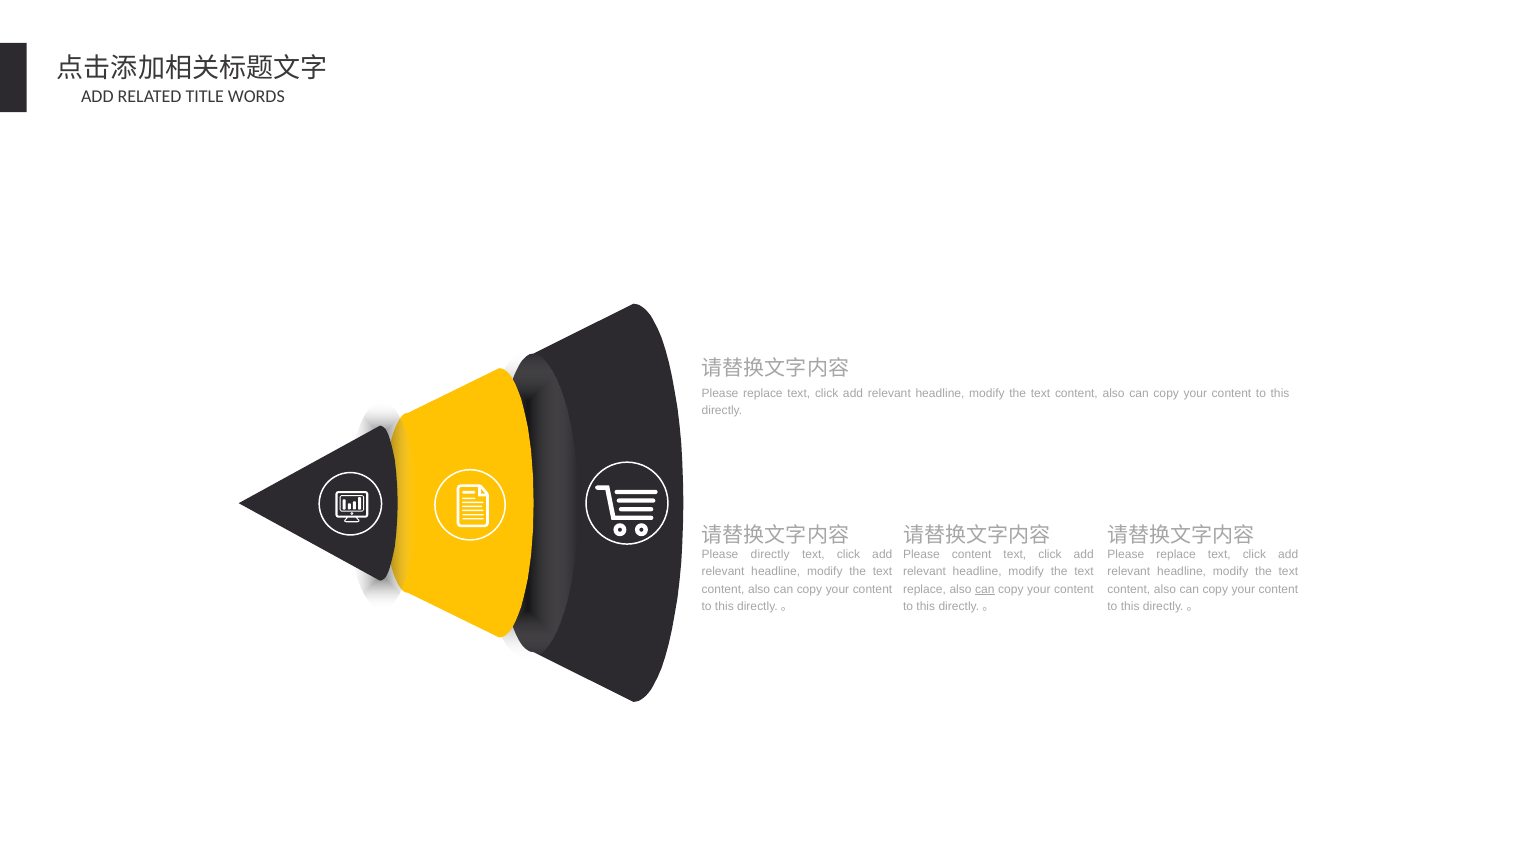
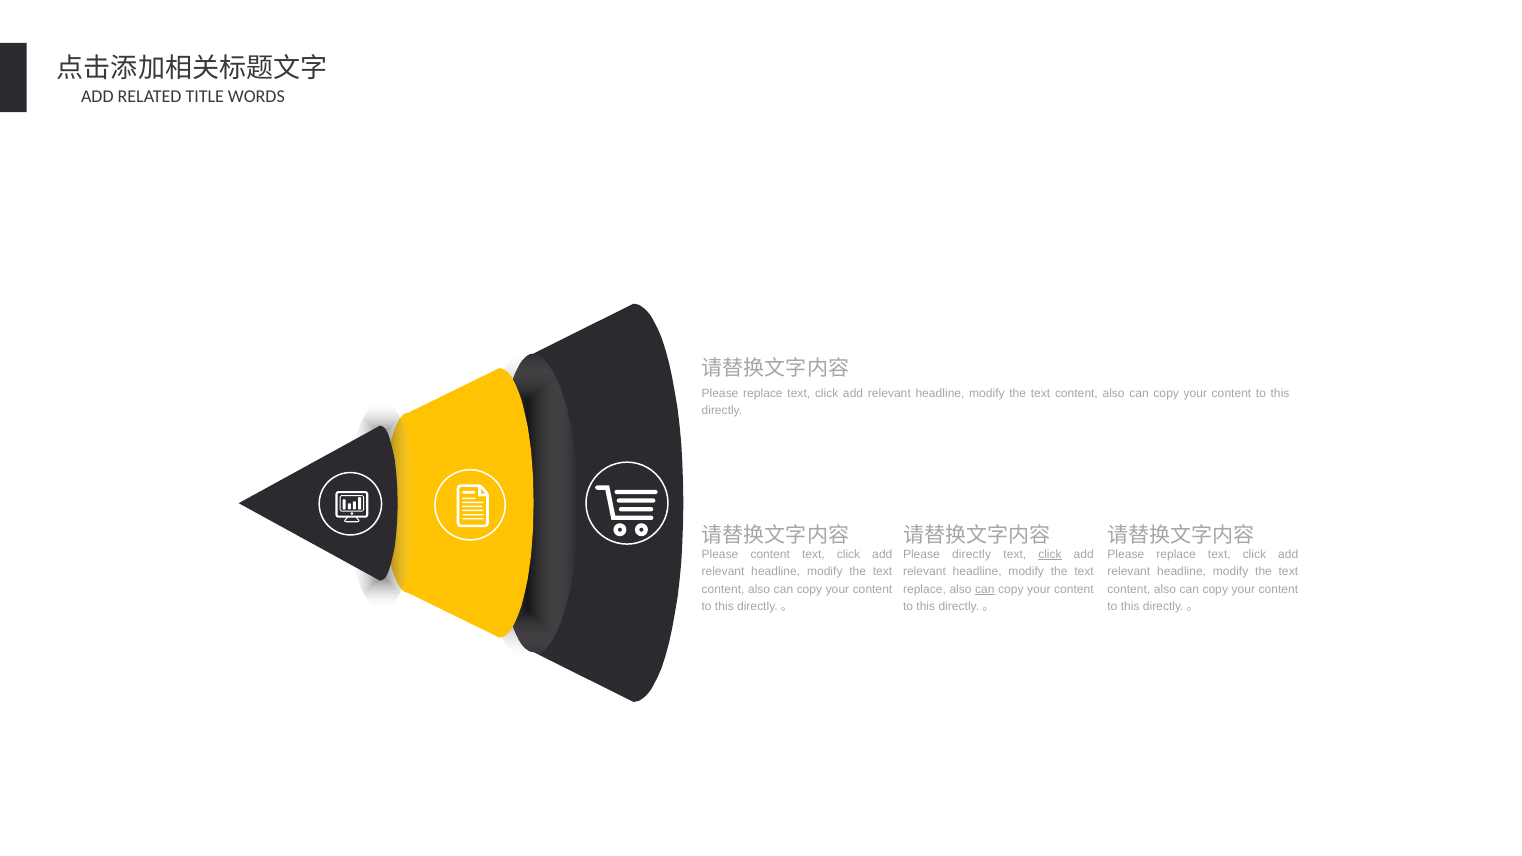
Please directly: directly -> content
Please content: content -> directly
click at (1050, 555) underline: none -> present
